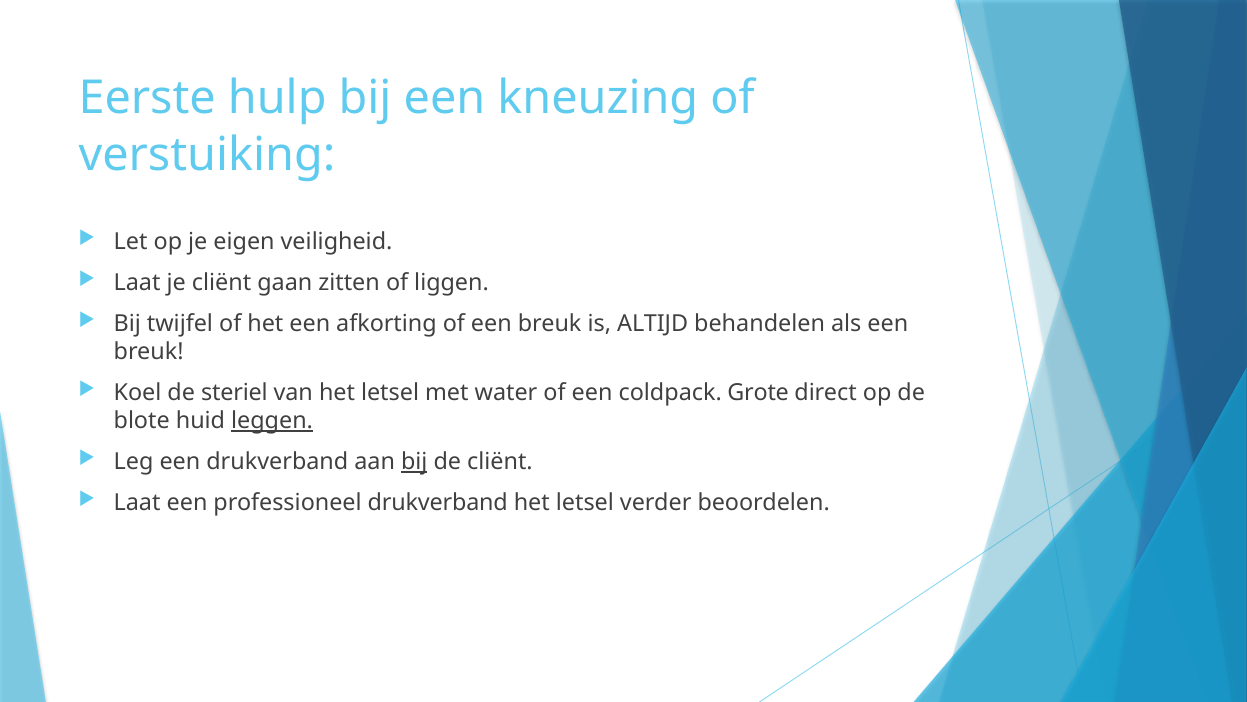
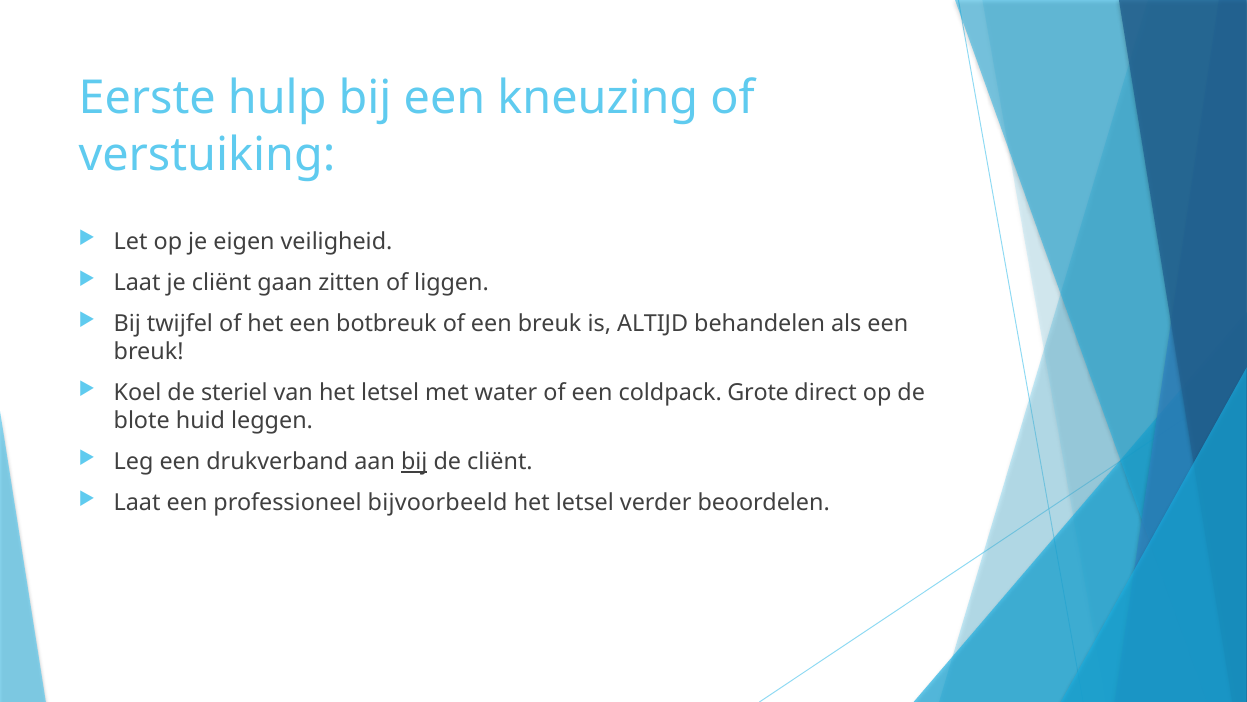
afkorting: afkorting -> botbreuk
leggen underline: present -> none
professioneel drukverband: drukverband -> bijvoorbeeld
